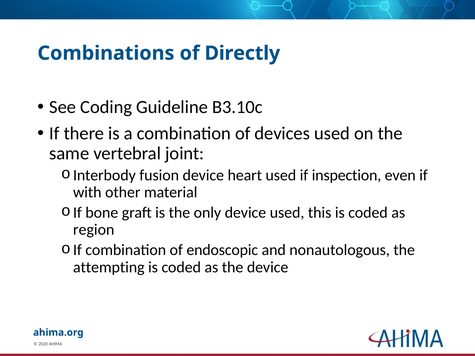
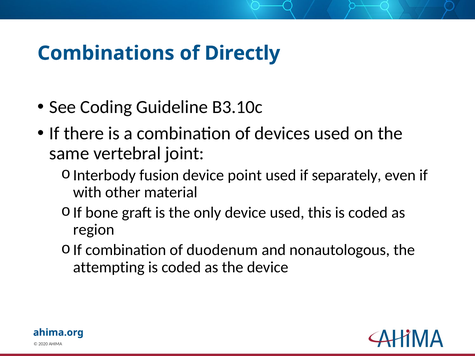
heart: heart -> point
inspection: inspection -> separately
endoscopic: endoscopic -> duodenum
